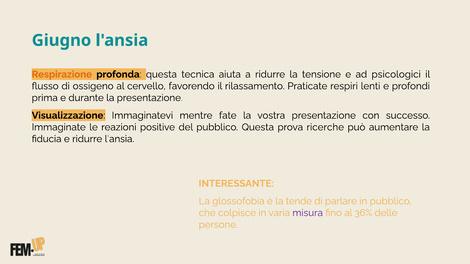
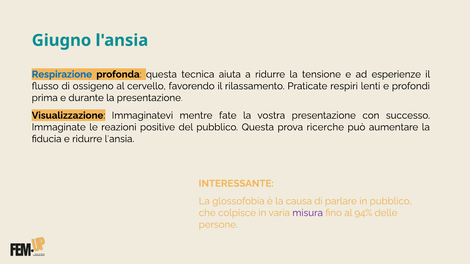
Respirazione colour: orange -> blue
psicologici: psicologici -> esperienze
tende: tende -> causa
36%: 36% -> 94%
